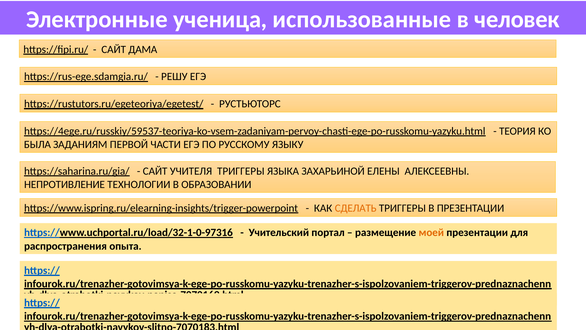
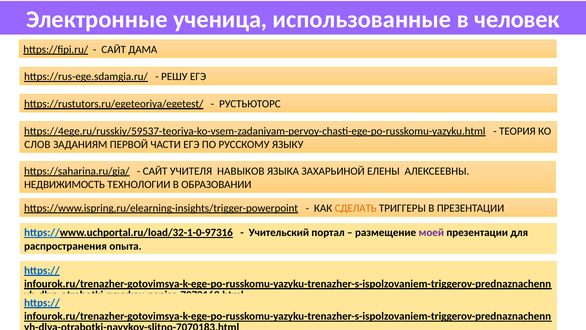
БЫЛА: БЫЛА -> СЛОВ
УЧИТЕЛЯ ТРИГГЕРЫ: ТРИГГЕРЫ -> НАВЫКОВ
НЕПРОТИВЛЕНИЕ: НЕПРОТИВЛЕНИЕ -> НЕДВИЖИМОСТЬ
моей at (431, 232) colour: orange -> purple
